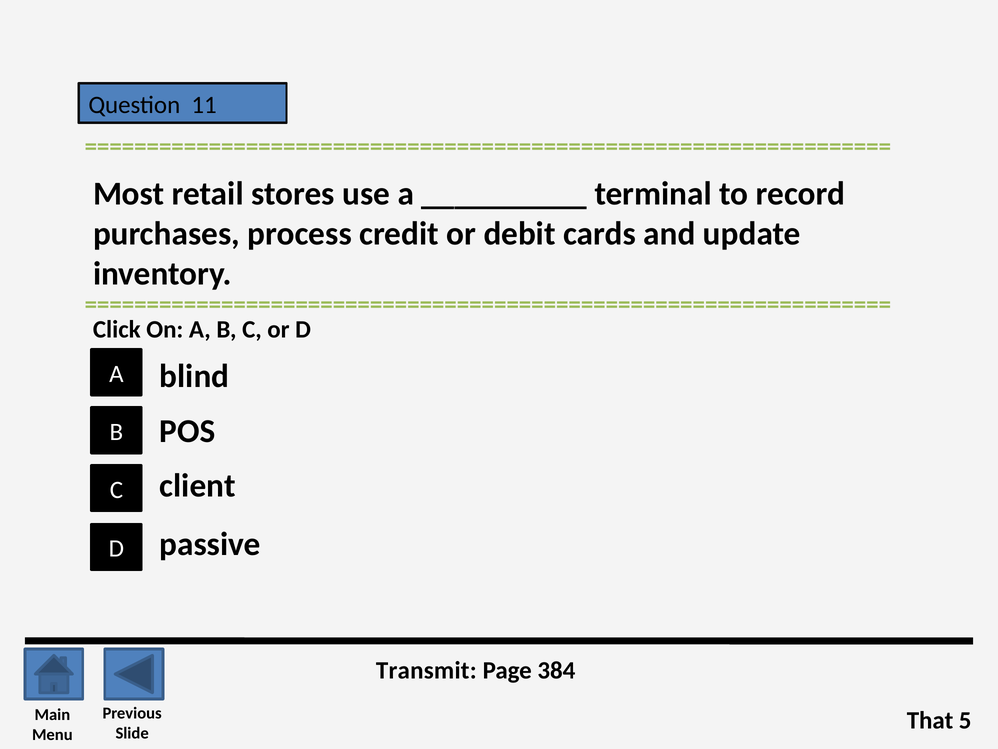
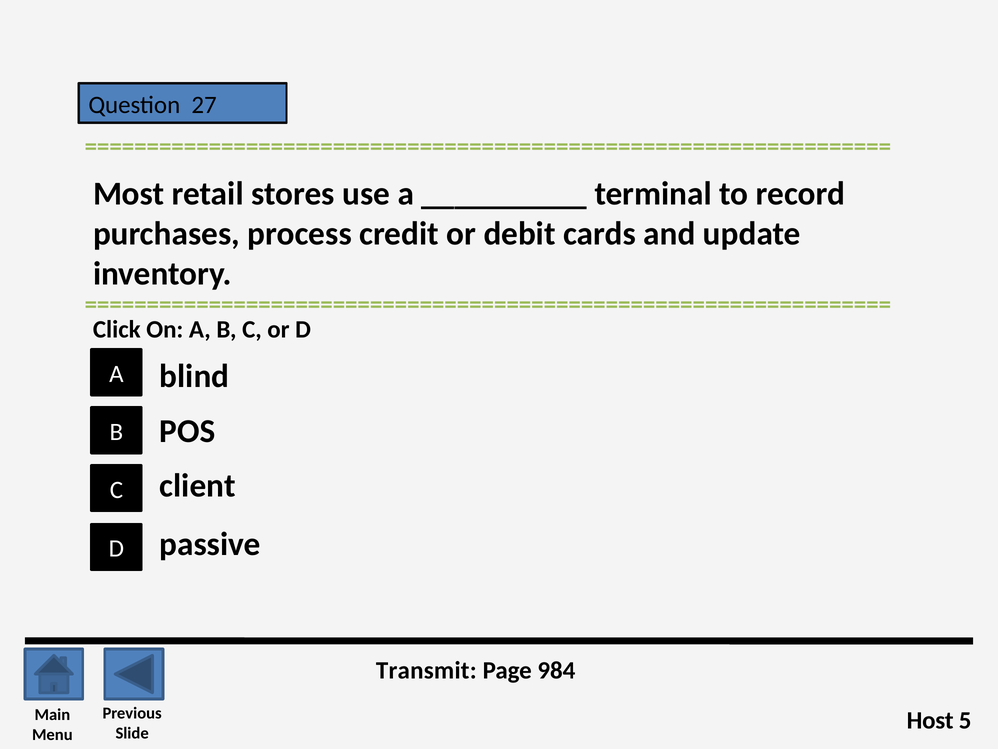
11: 11 -> 27
384: 384 -> 984
That: That -> Host
